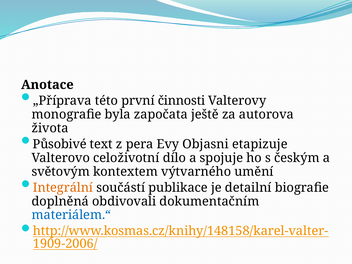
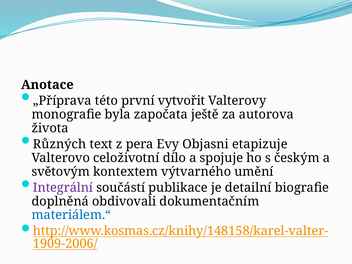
činnosti: činnosti -> vytvořit
Působivé: Působivé -> Různých
Integrální colour: orange -> purple
